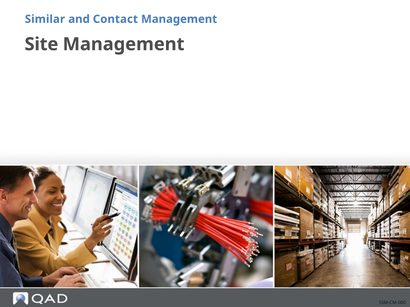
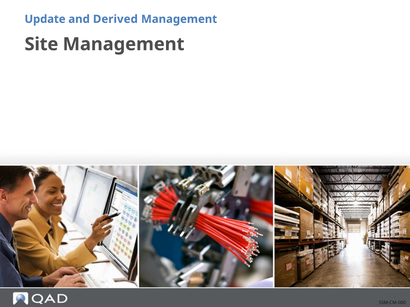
Similar: Similar -> Update
Contact: Contact -> Derived
